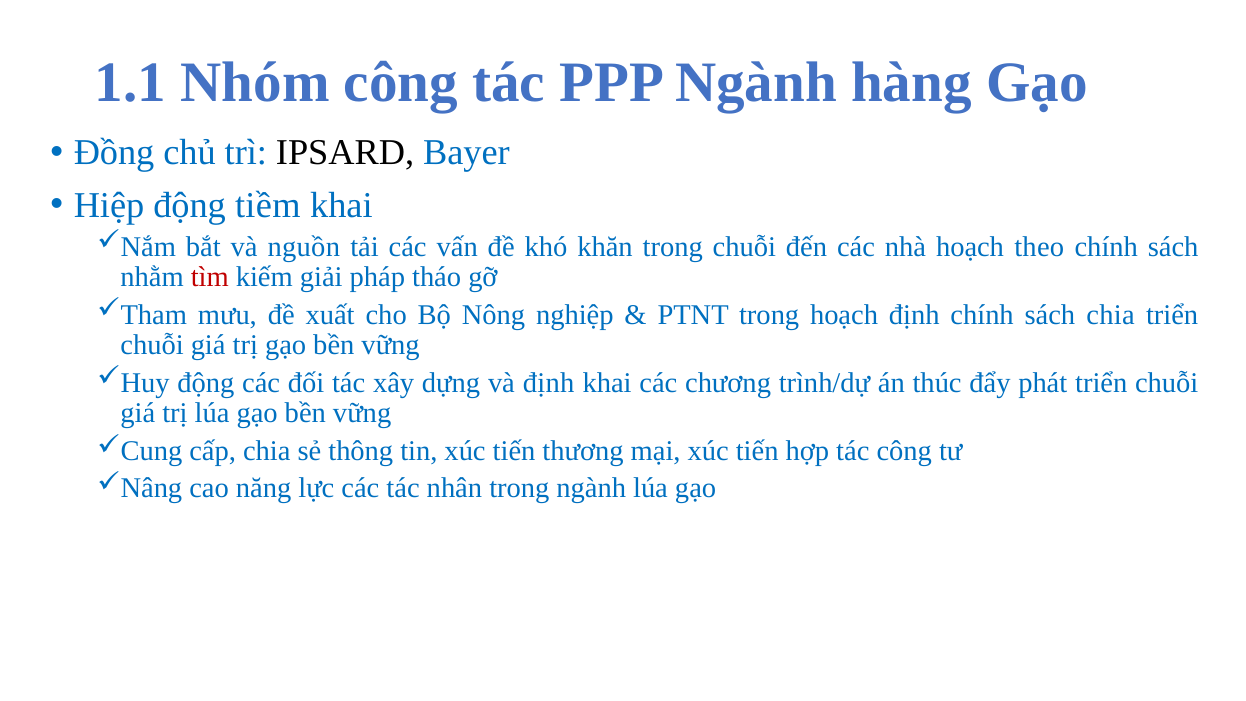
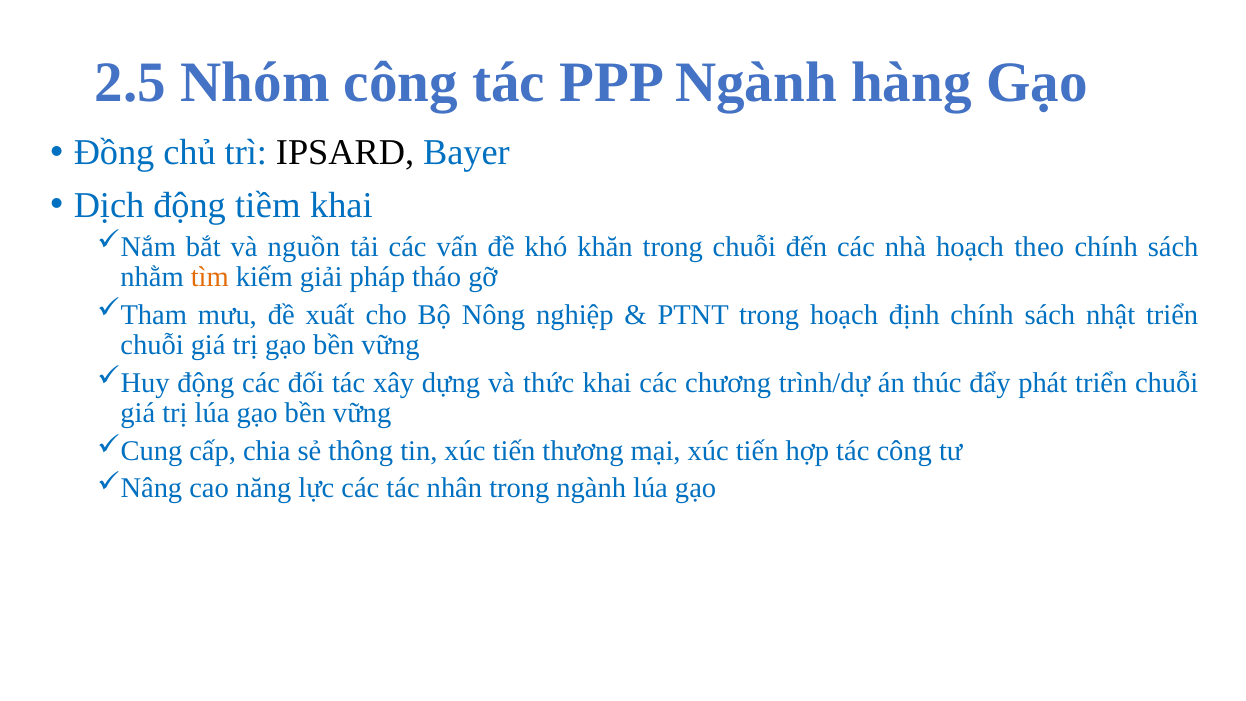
1.1: 1.1 -> 2.5
Hiệp: Hiệp -> Dịch
tìm colour: red -> orange
sách chia: chia -> nhật
và định: định -> thức
